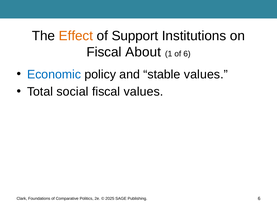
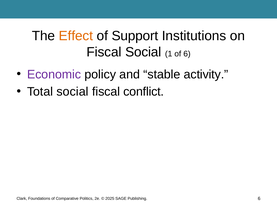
Fiscal About: About -> Social
Economic colour: blue -> purple
stable values: values -> activity
fiscal values: values -> conflict
